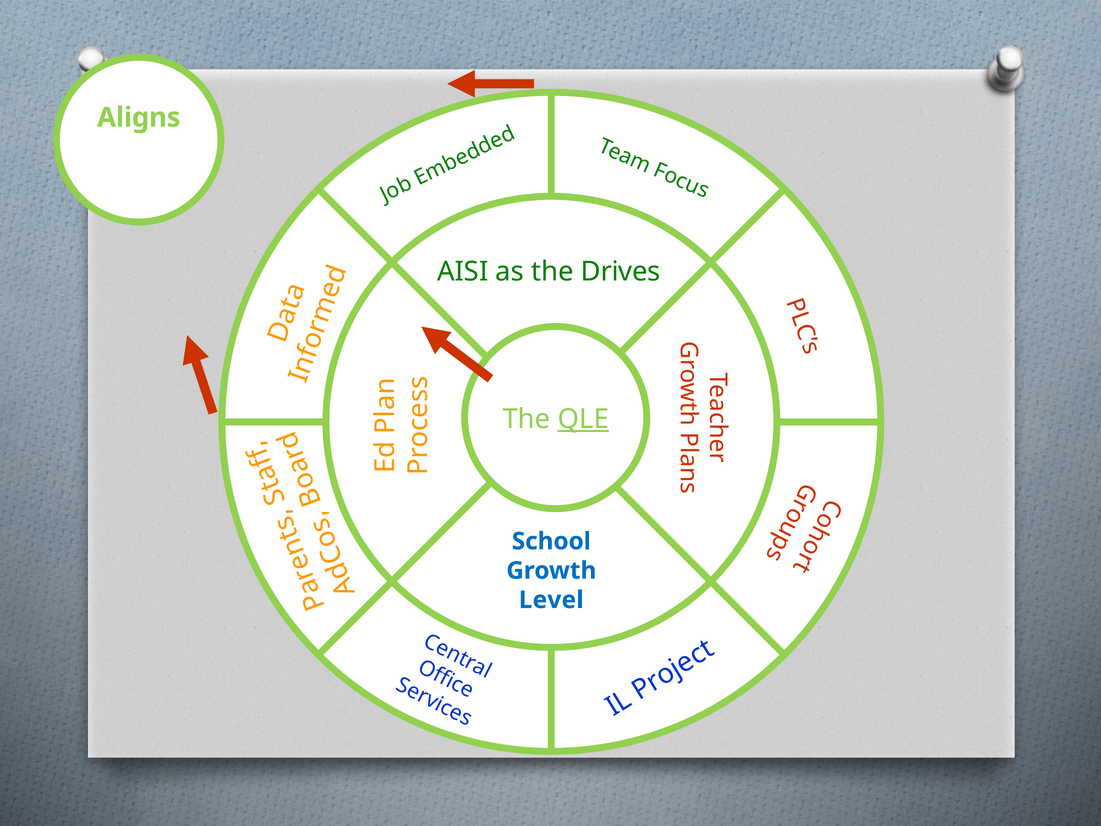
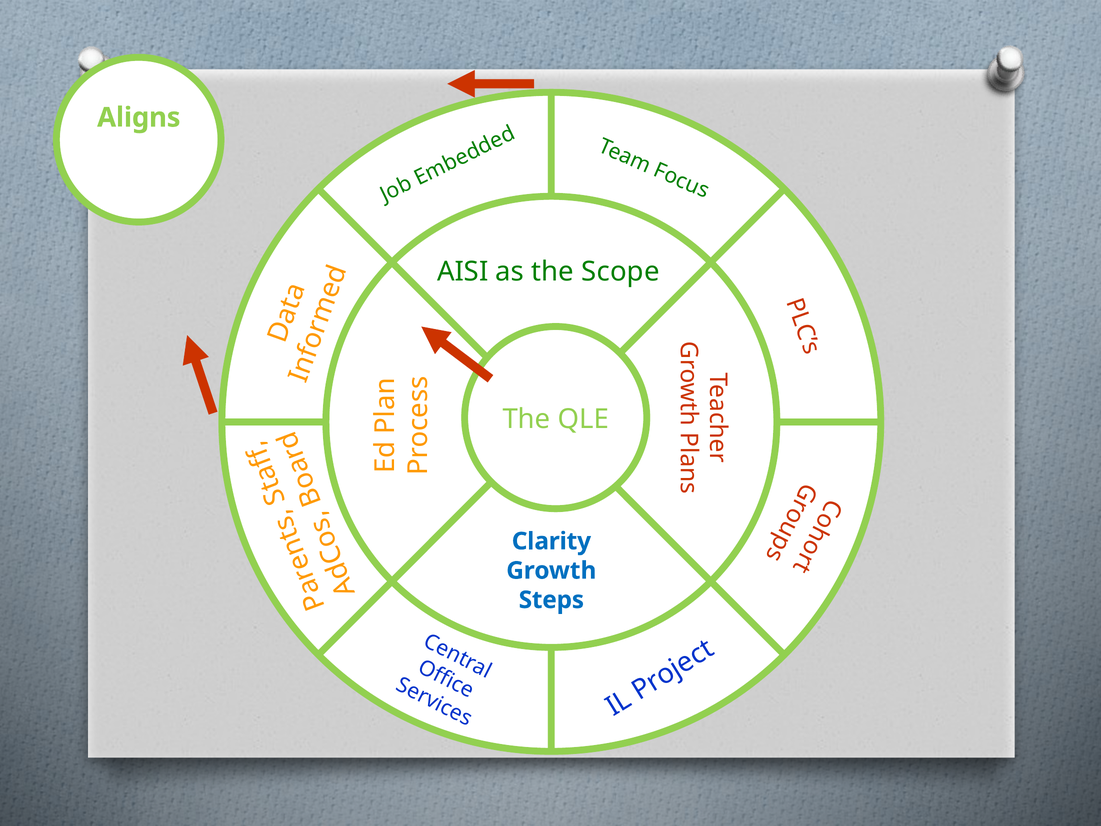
Drives: Drives -> Scope
QLE underline: present -> none
School: School -> Clarity
Level: Level -> Steps
